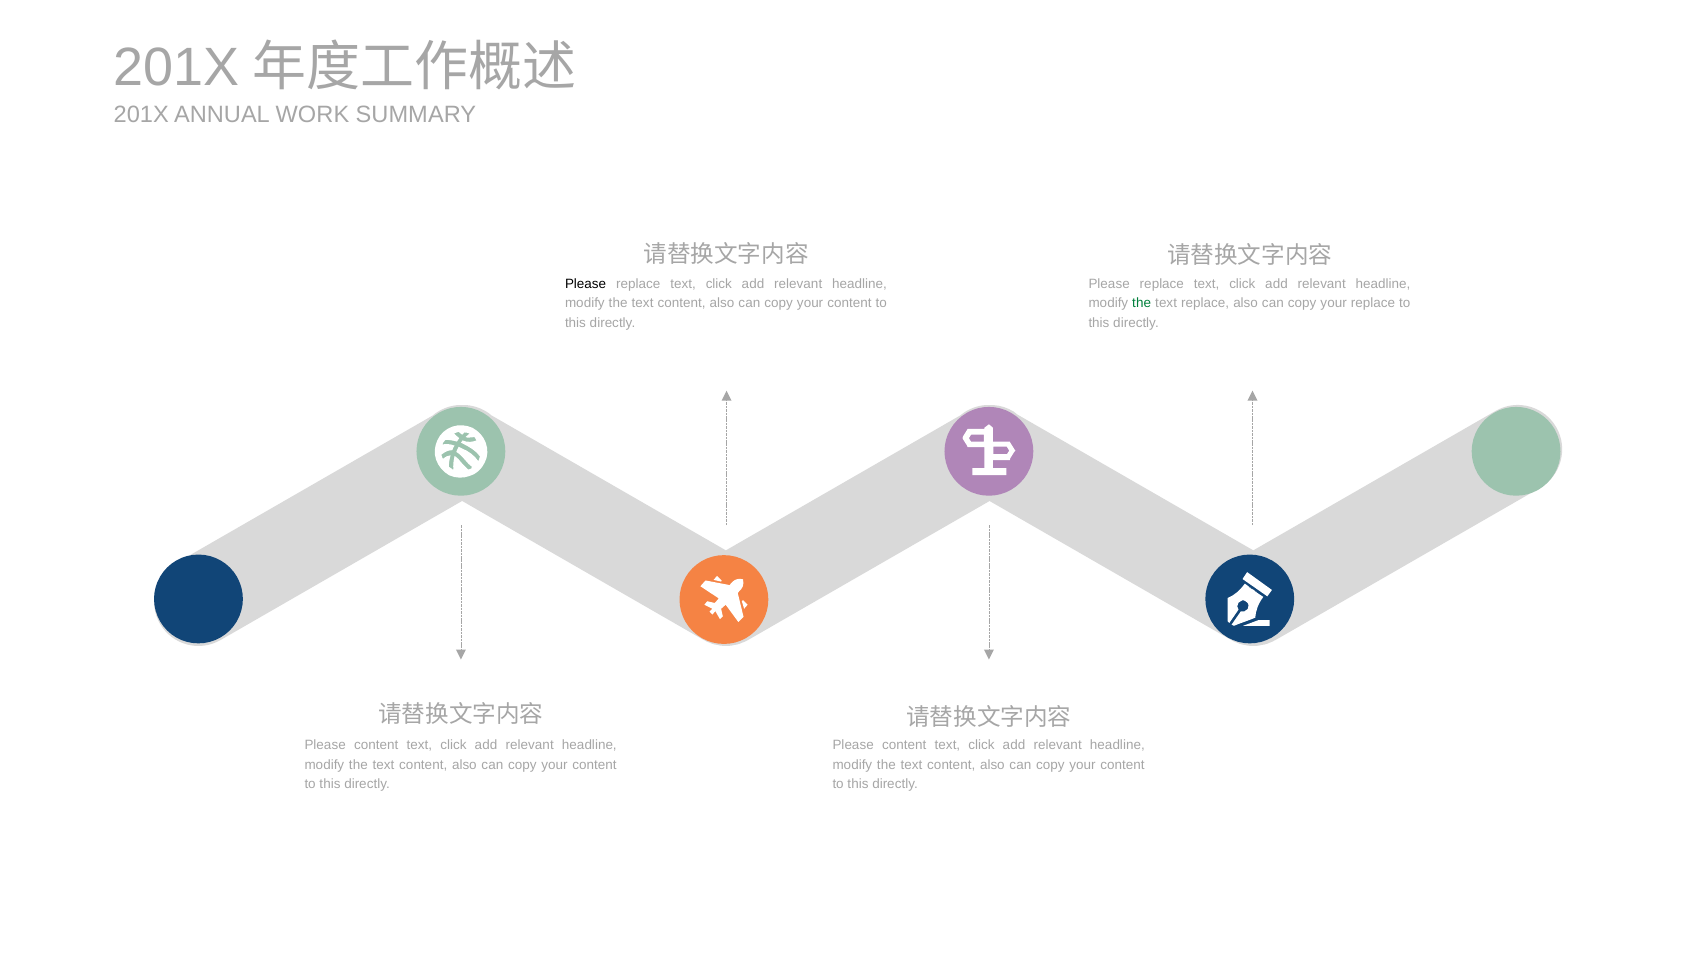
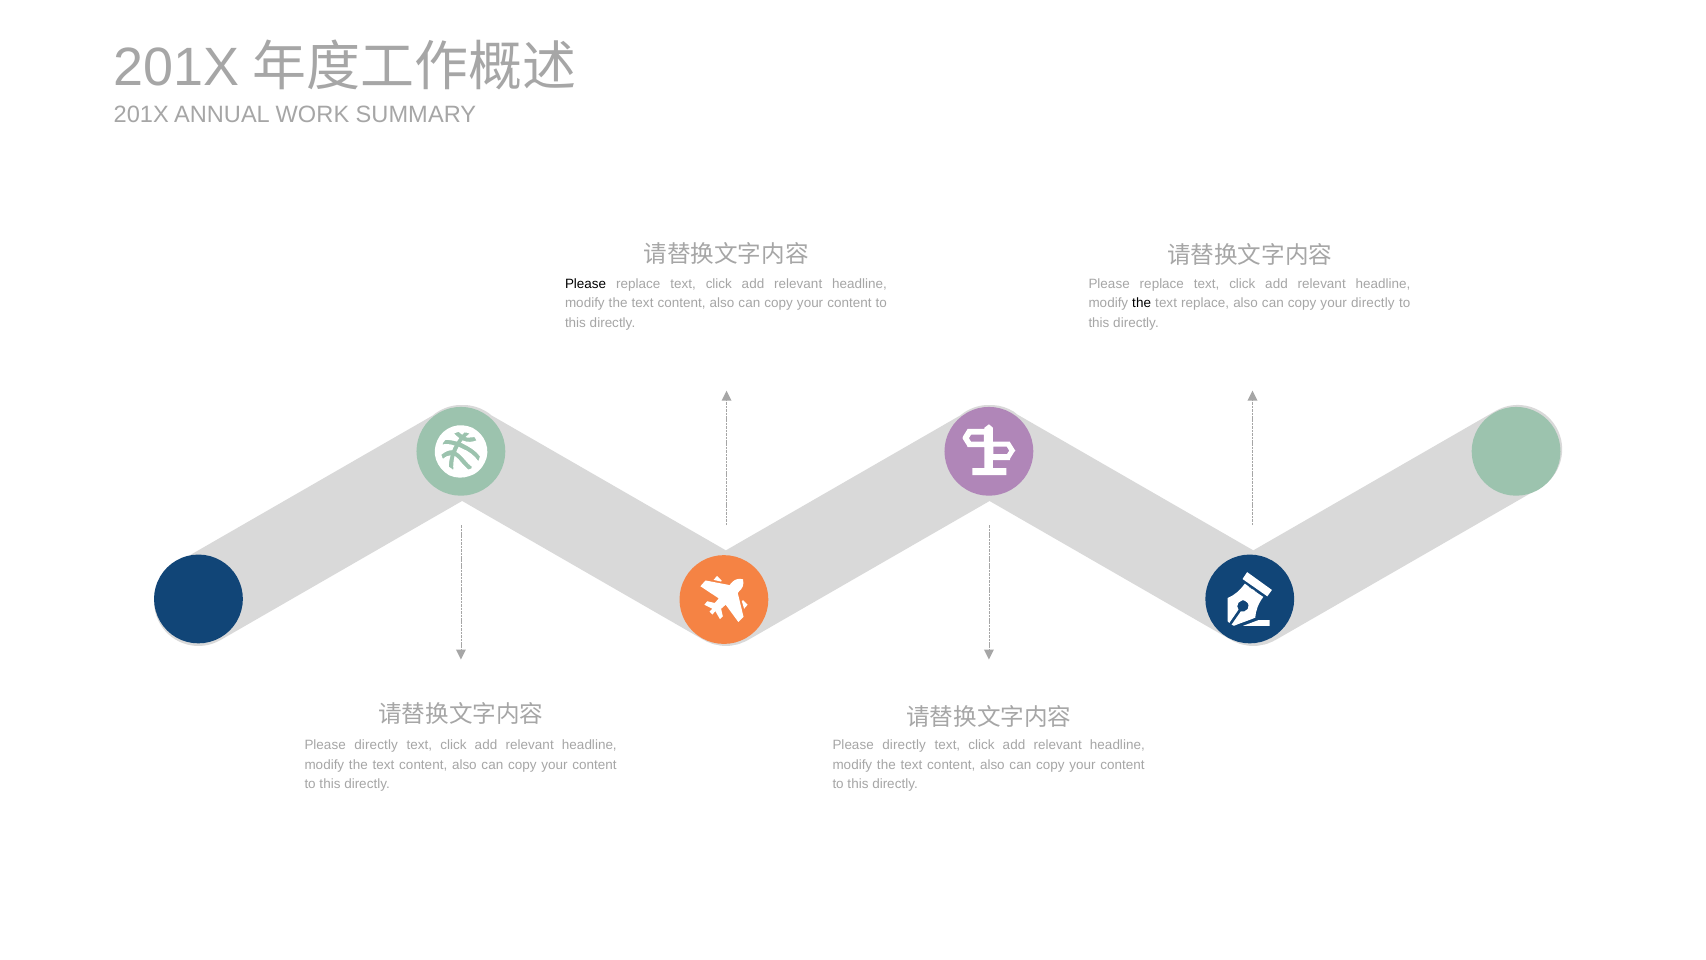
the at (1142, 303) colour: green -> black
your replace: replace -> directly
content at (376, 745): content -> directly
content at (904, 745): content -> directly
